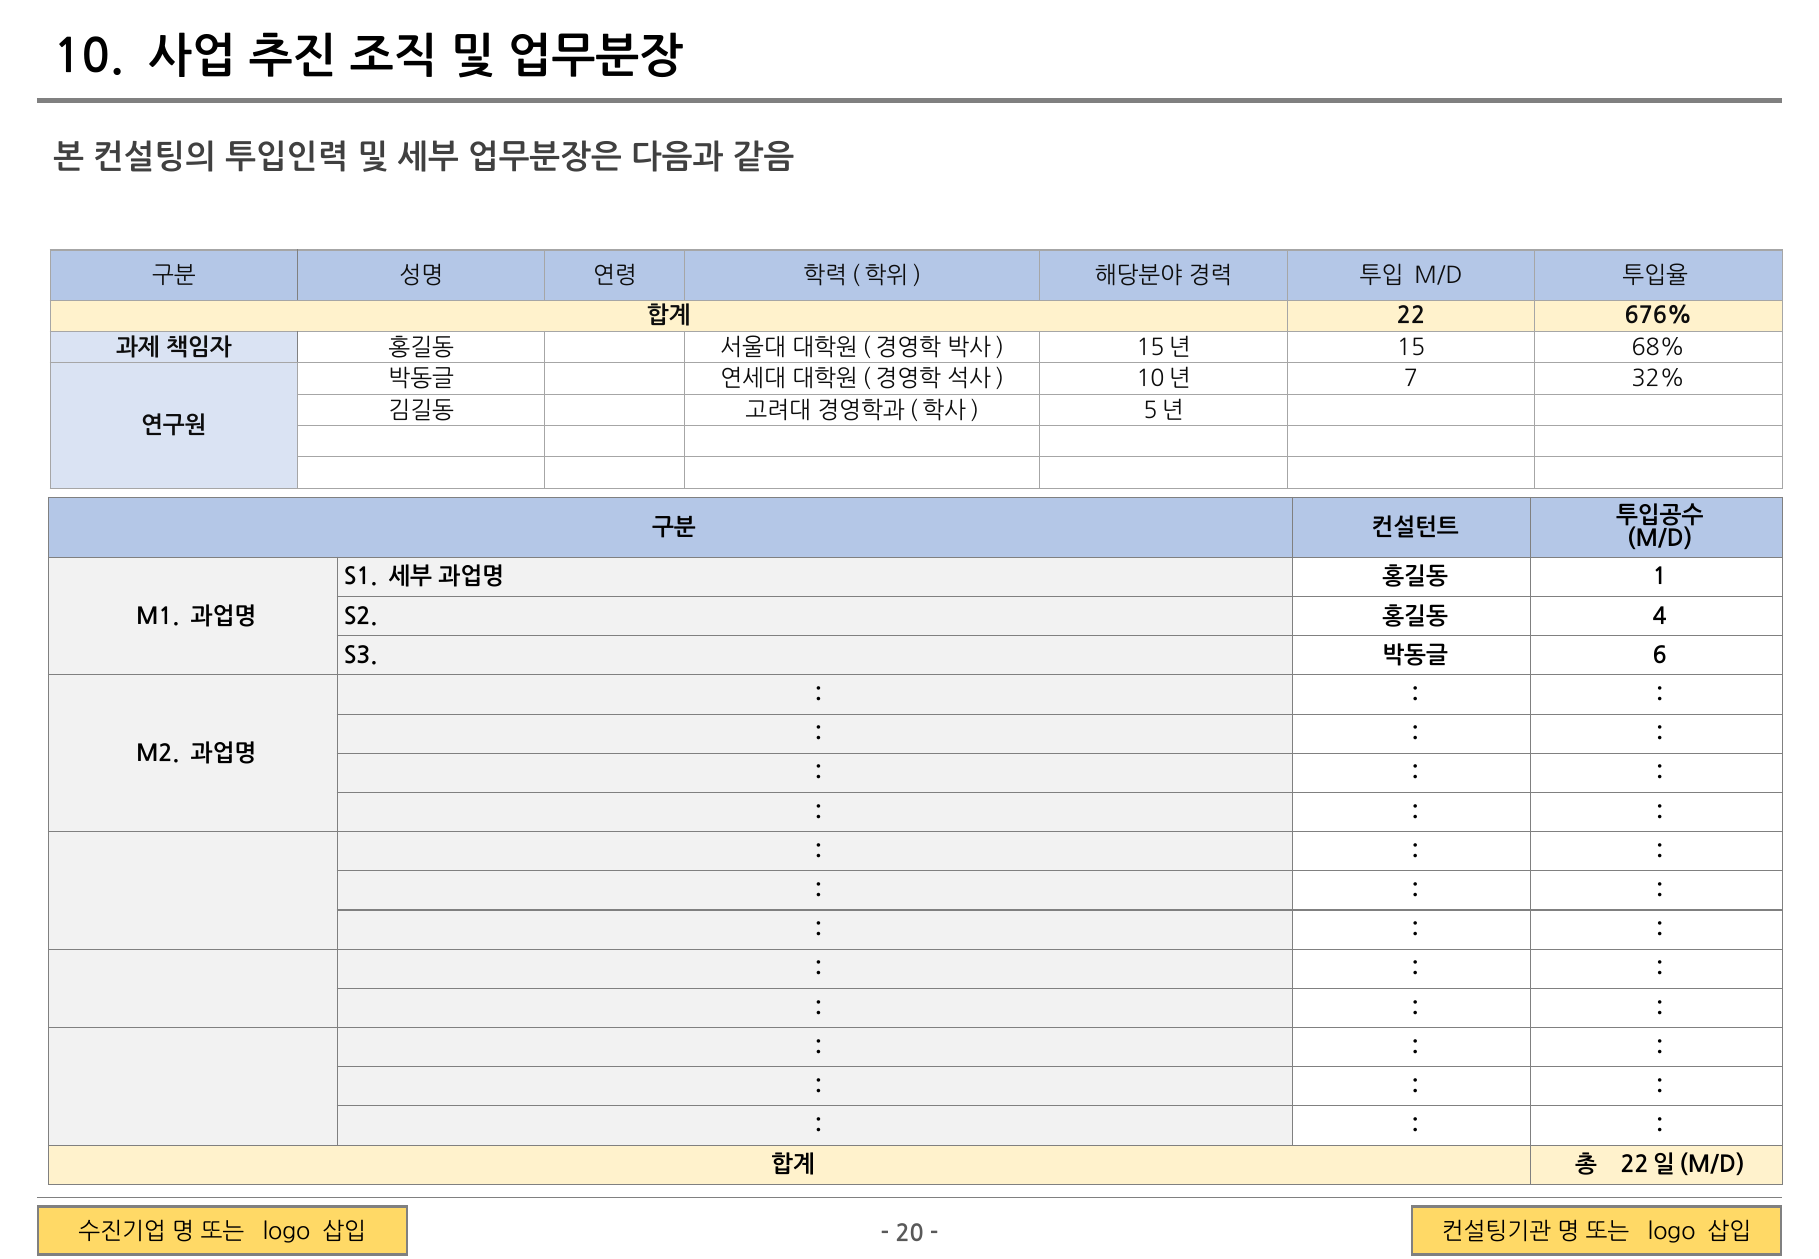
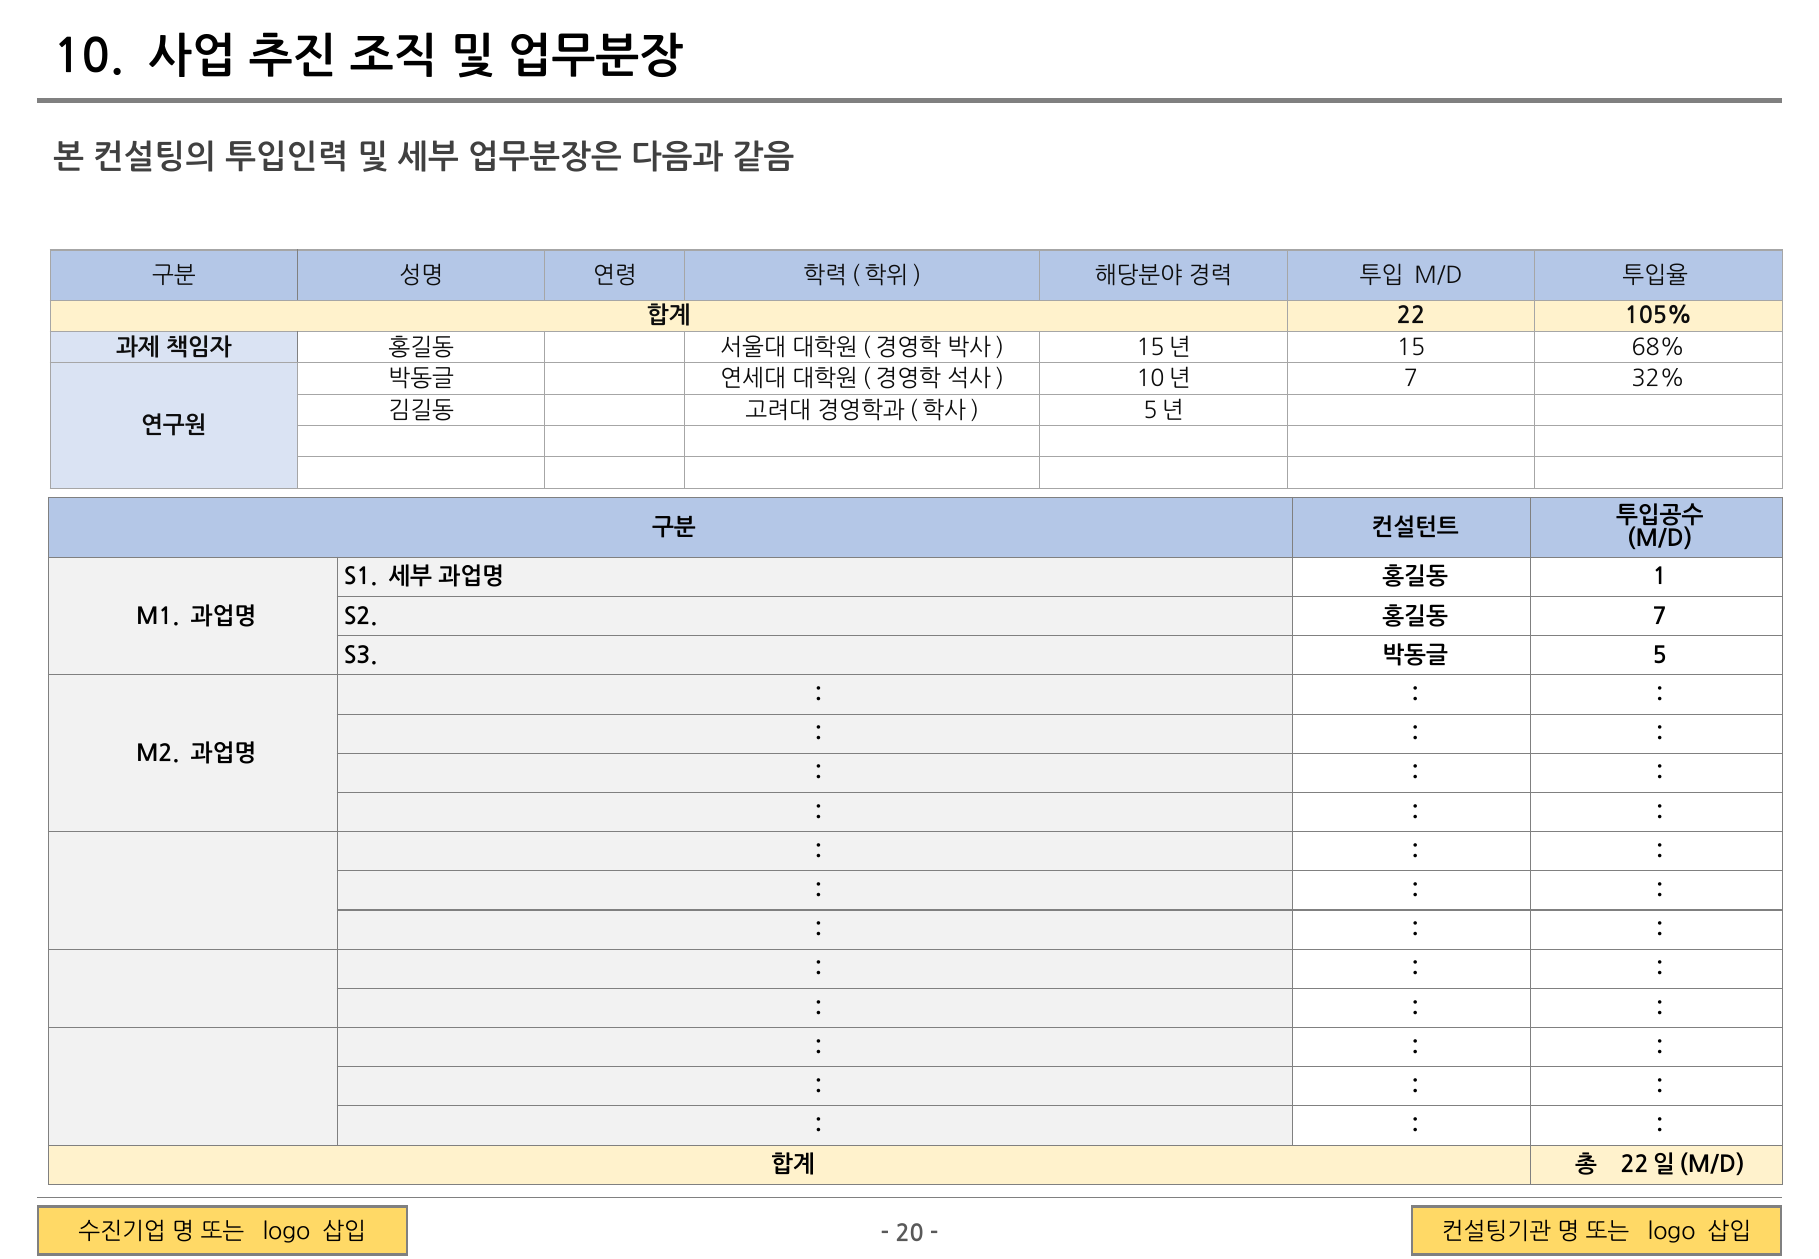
676%: 676% -> 105%
4 at (1660, 617): 4 -> 7
6: 6 -> 5
